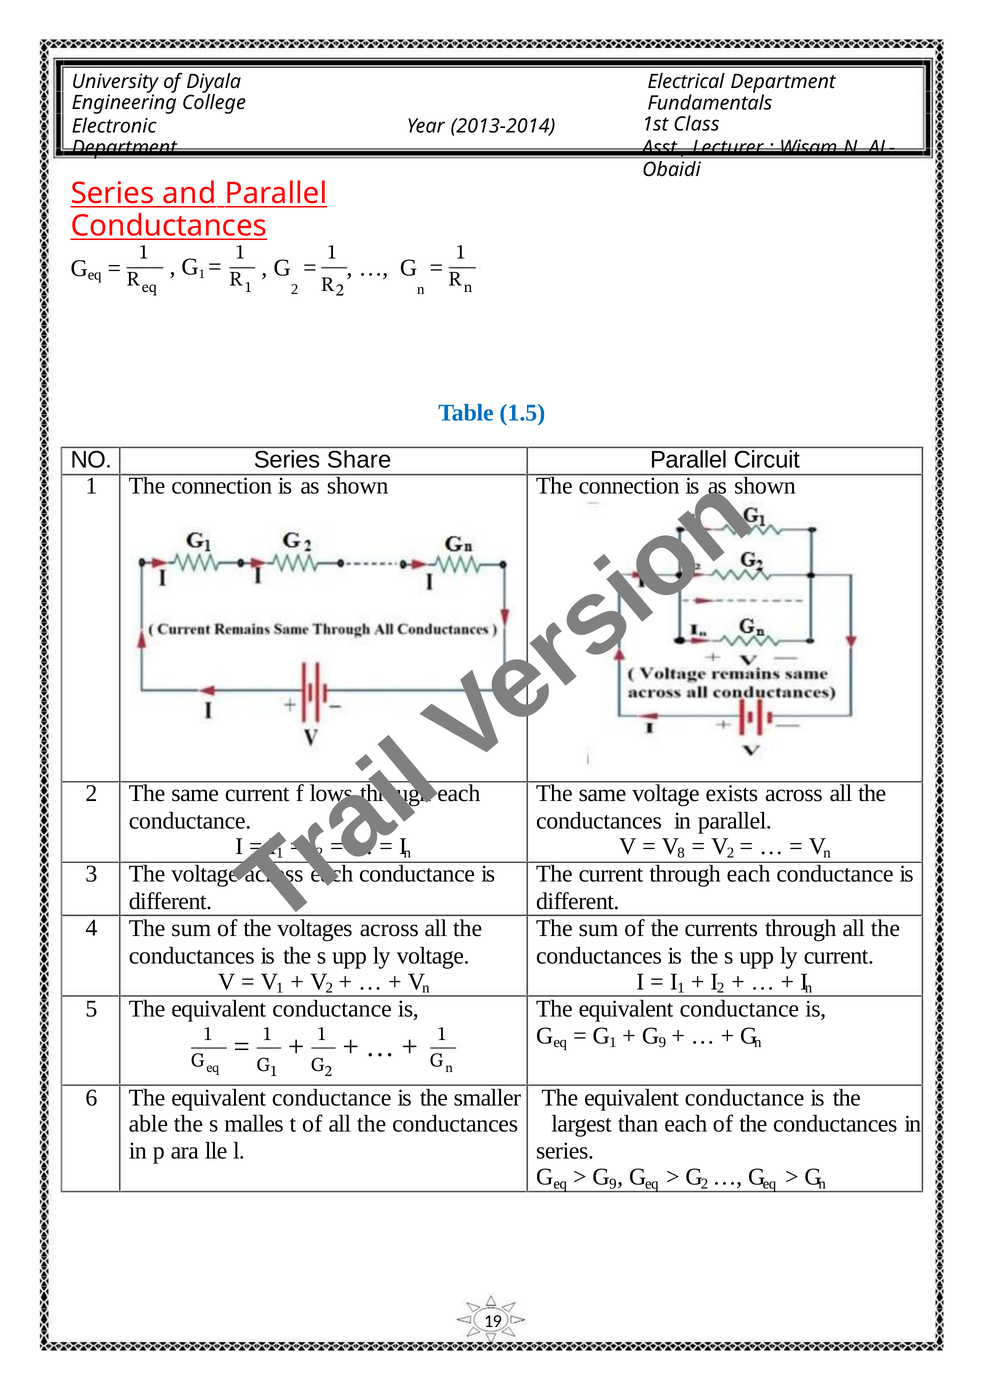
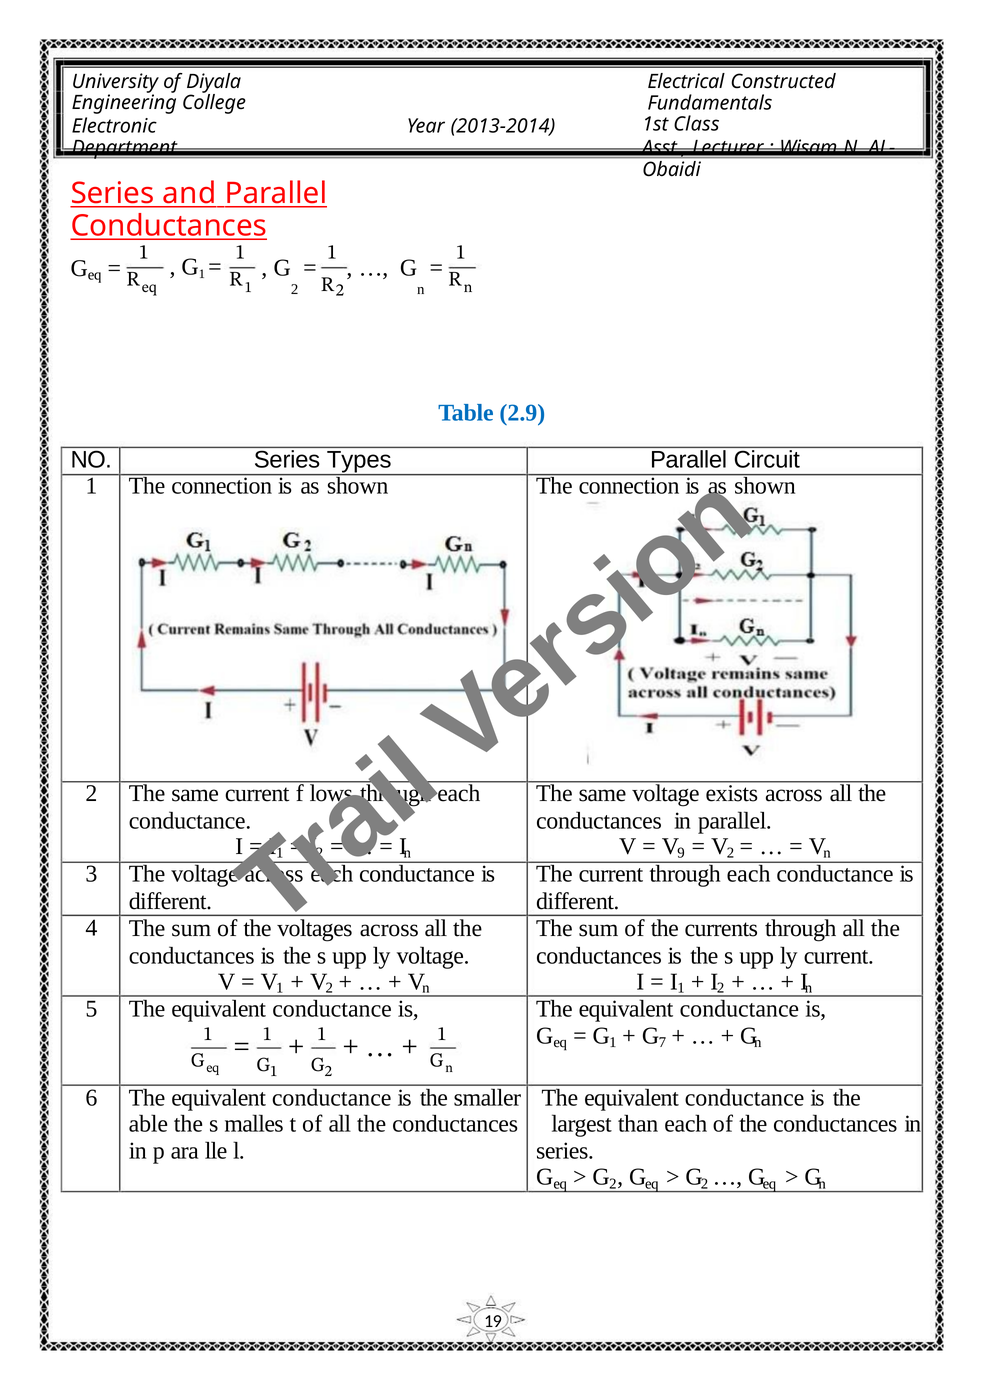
Electrical Department: Department -> Constructed
1.5: 1.5 -> 2.9
Share: Share -> Types
8: 8 -> 9
1 9: 9 -> 7
9 at (613, 1183): 9 -> 2
